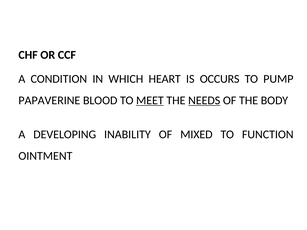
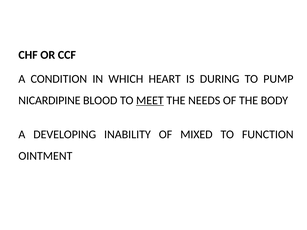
OCCURS: OCCURS -> DURING
PAPAVERINE: PAPAVERINE -> NICARDIPINE
NEEDS underline: present -> none
